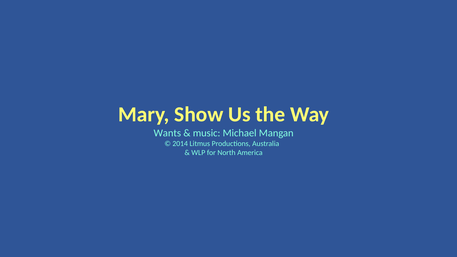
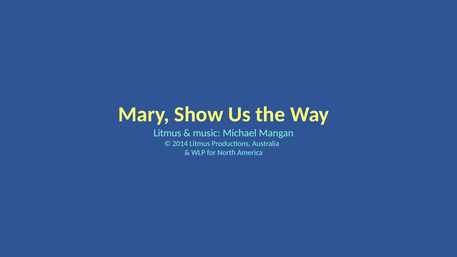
Wants at (167, 133): Wants -> Litmus
